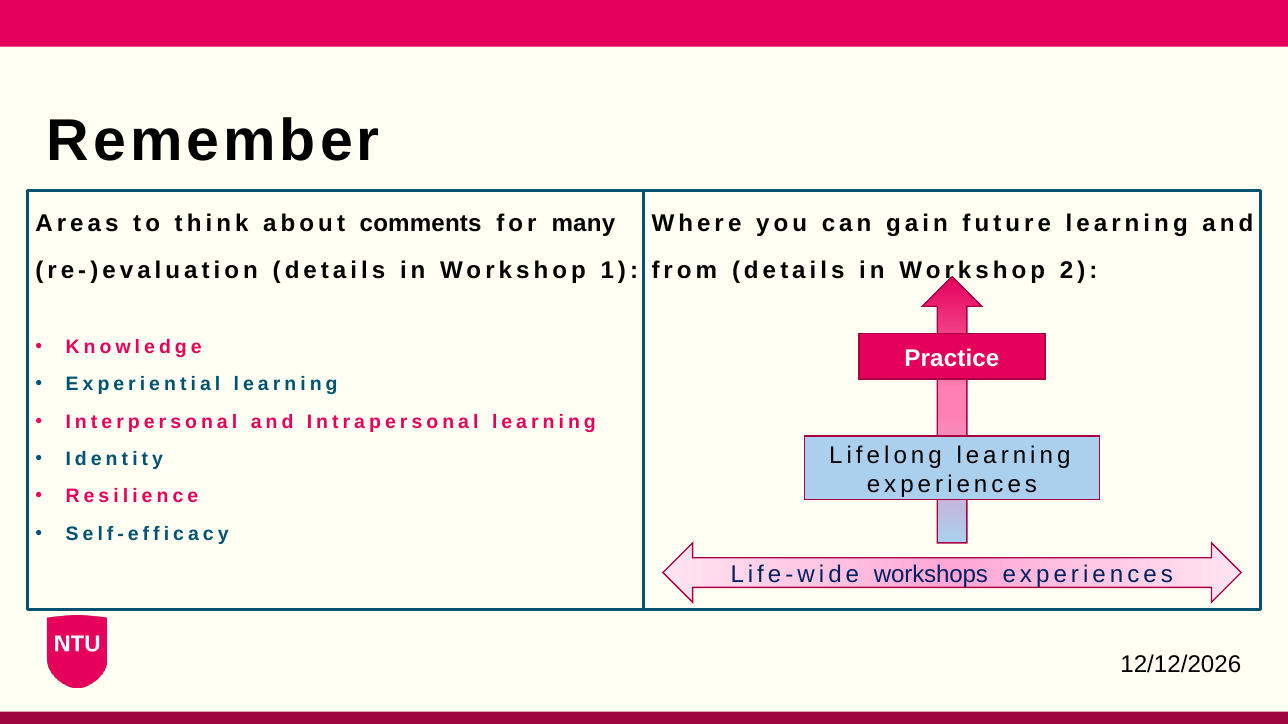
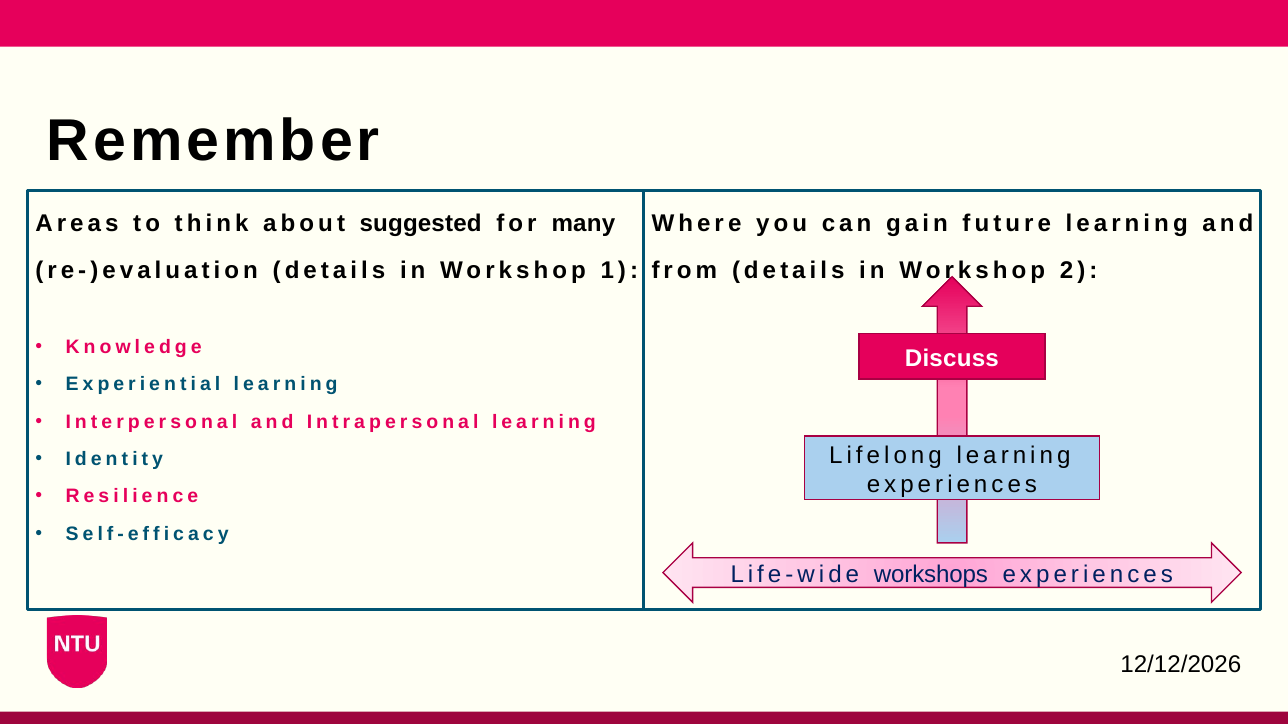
comments: comments -> suggested
Practice: Practice -> Discuss
